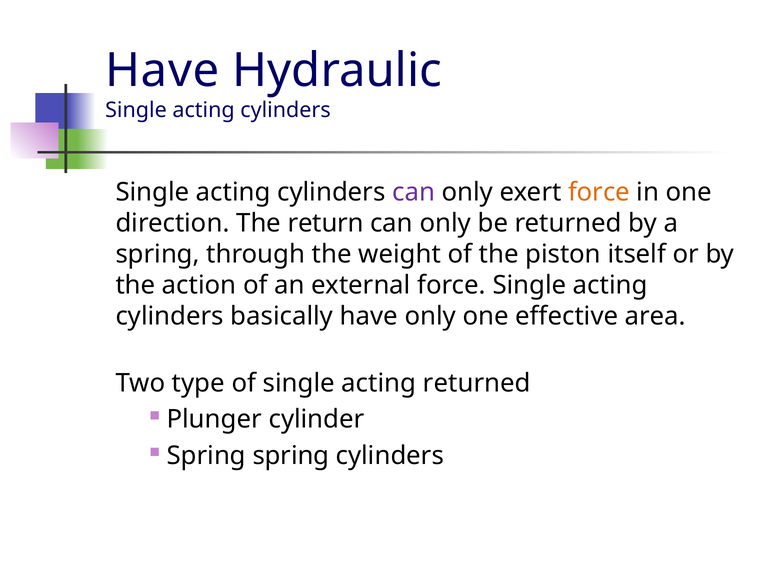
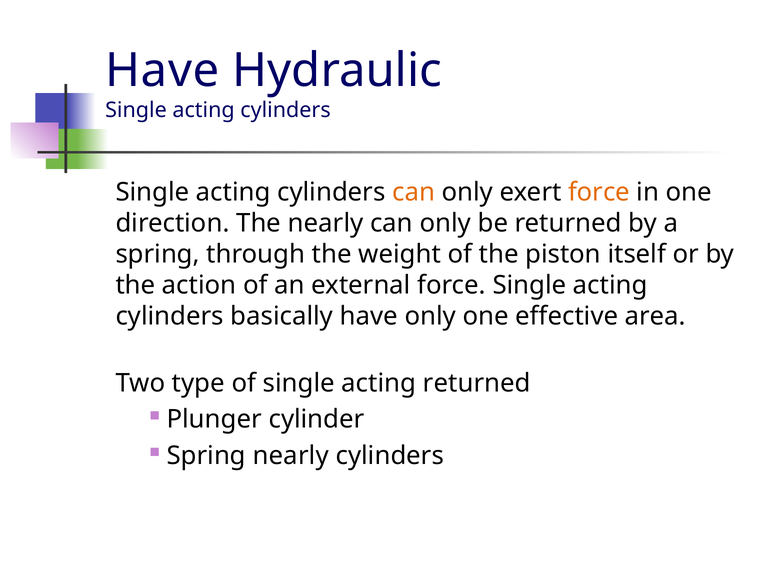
can at (414, 192) colour: purple -> orange
The return: return -> nearly
Spring spring: spring -> nearly
